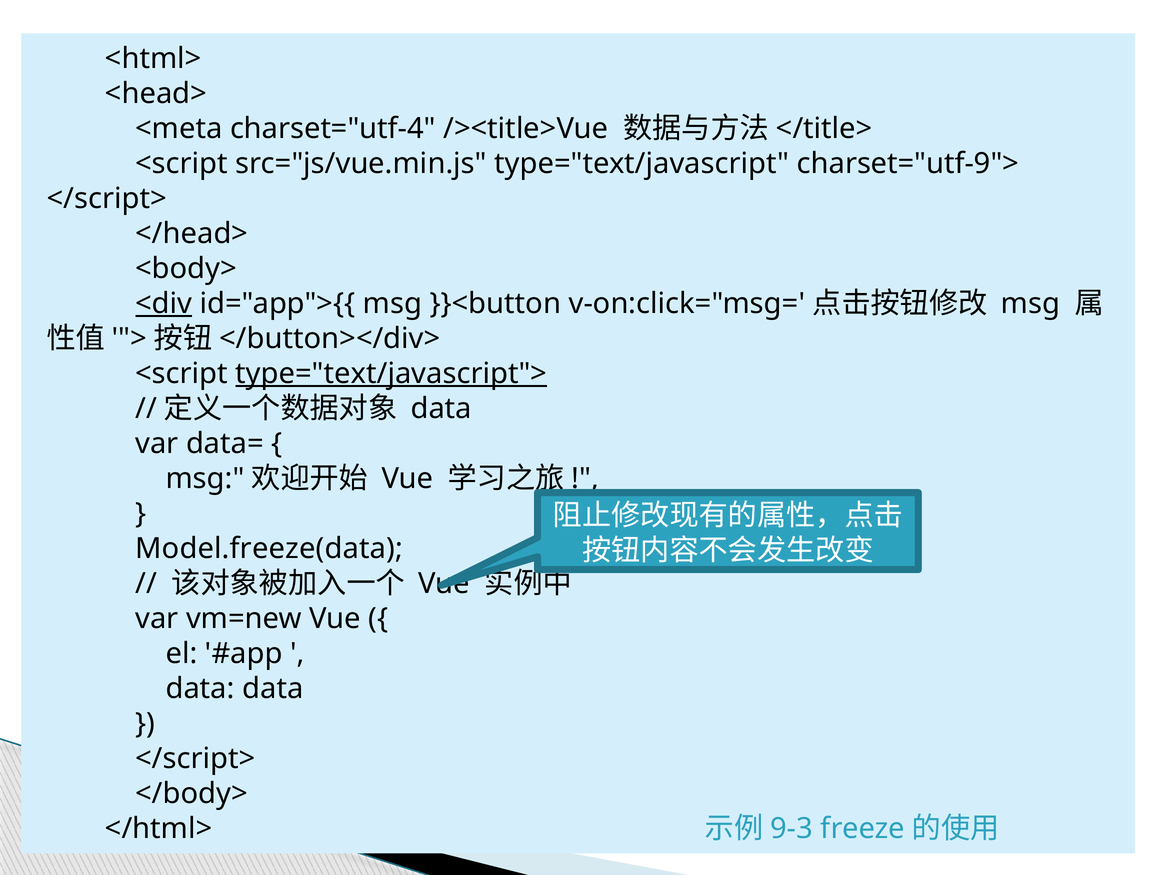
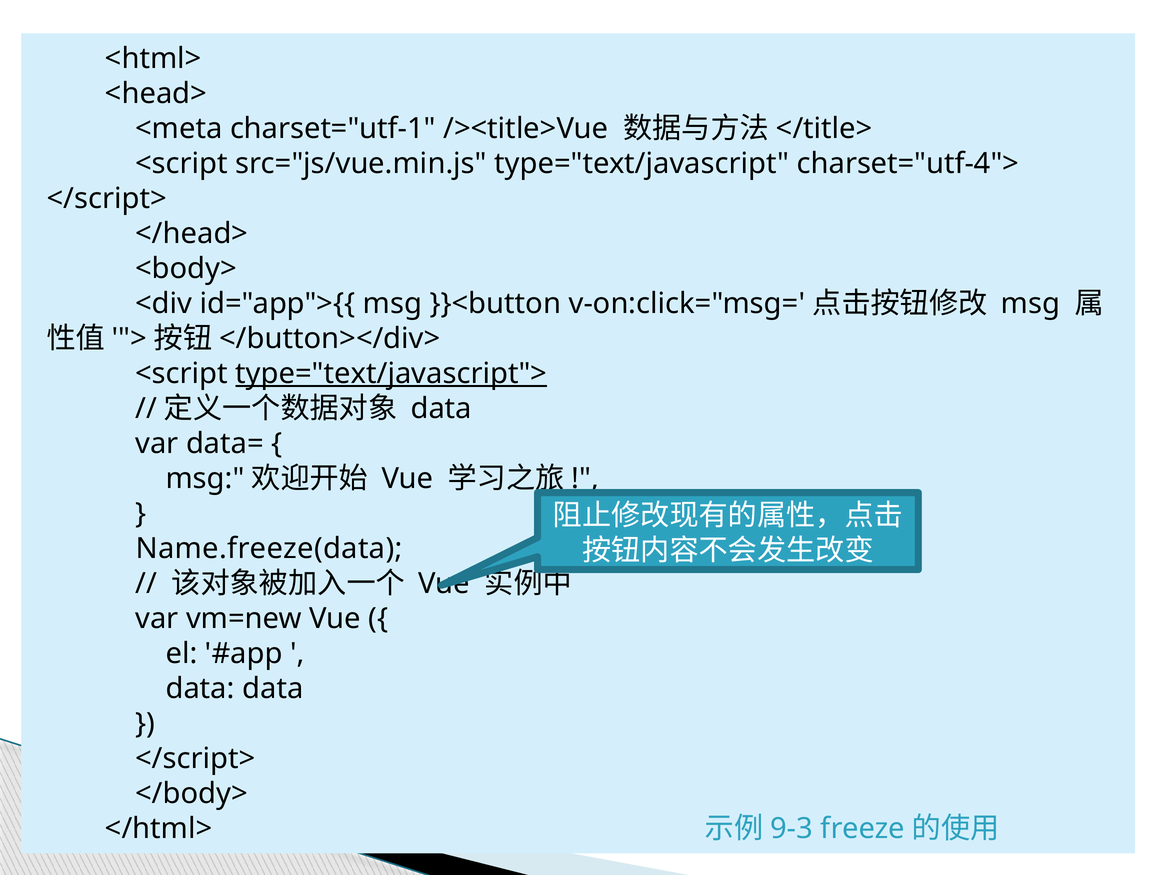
charset="utf-4: charset="utf-4 -> charset="utf-1
charset="utf-9">: charset="utf-9"> -> charset="utf-4">
<div underline: present -> none
Model.freeze(data: Model.freeze(data -> Name.freeze(data
